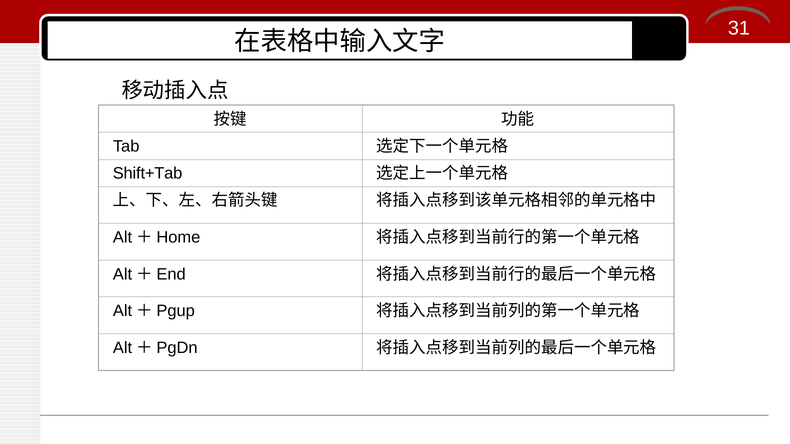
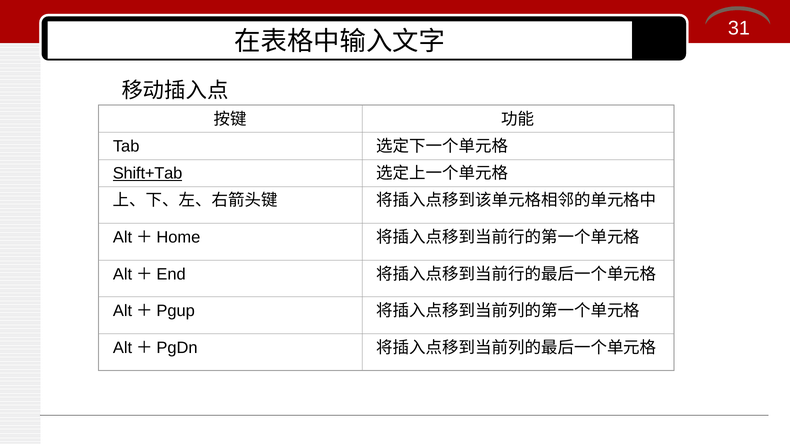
Shift+Tab underline: none -> present
